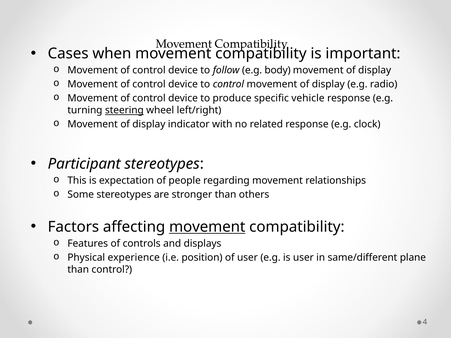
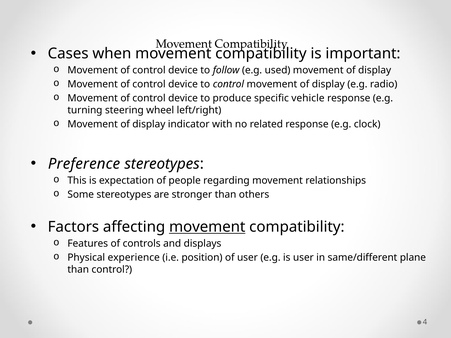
body: body -> used
steering underline: present -> none
Participant: Participant -> Preference
